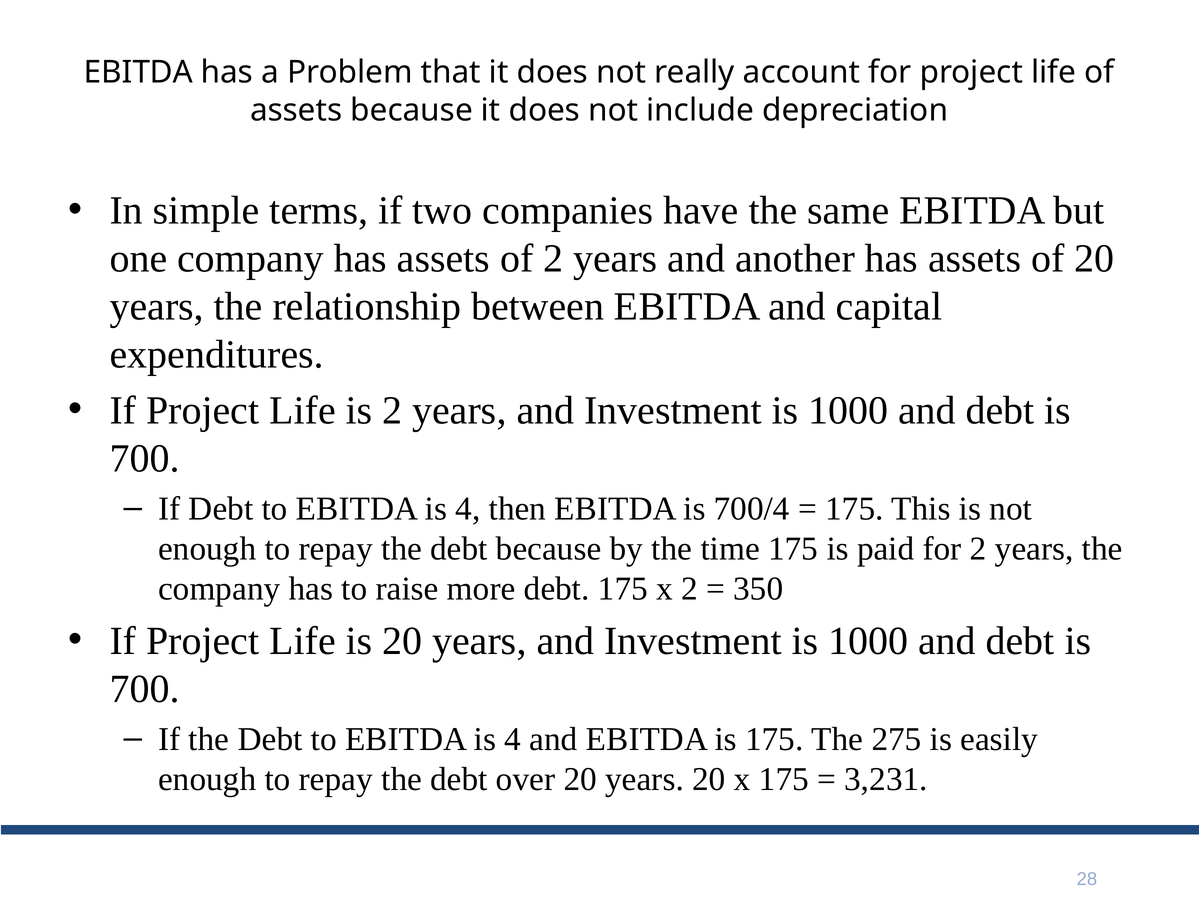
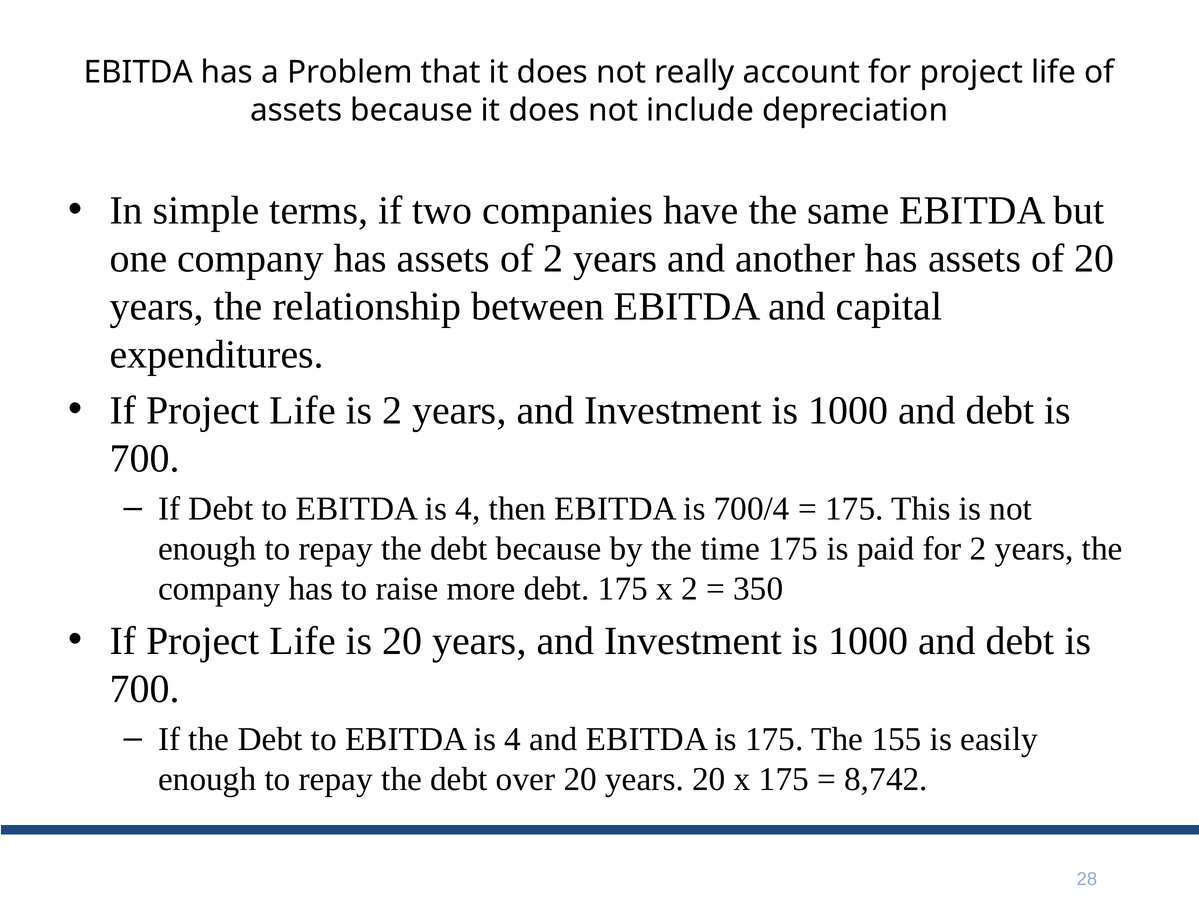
275: 275 -> 155
3,231: 3,231 -> 8,742
